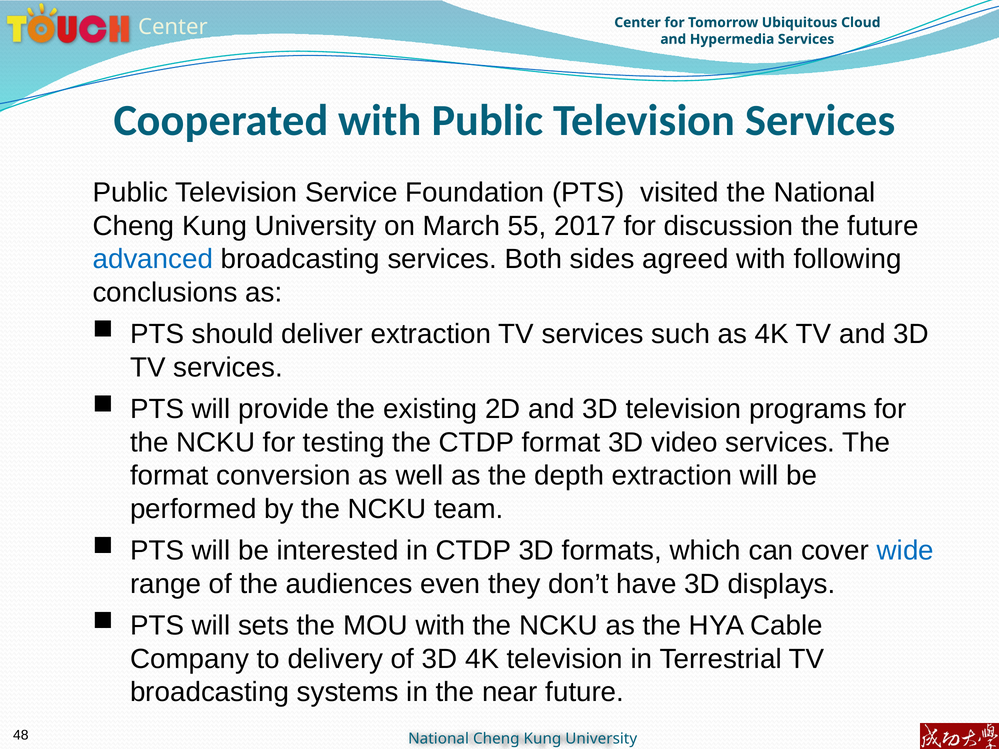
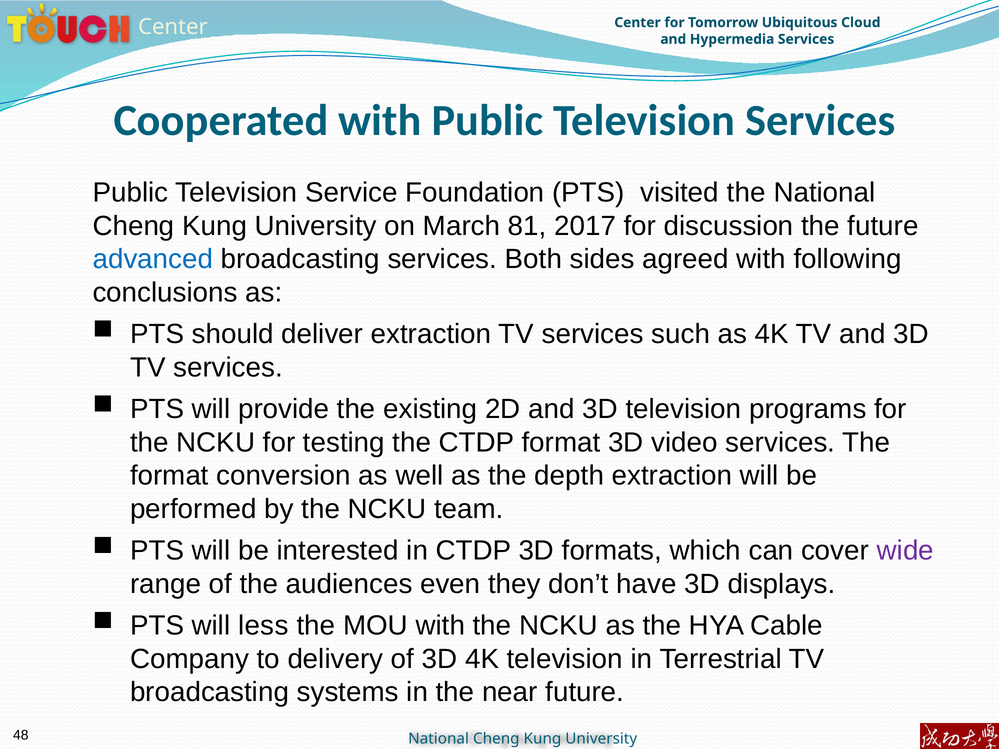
55: 55 -> 81
wide colour: blue -> purple
sets: sets -> less
